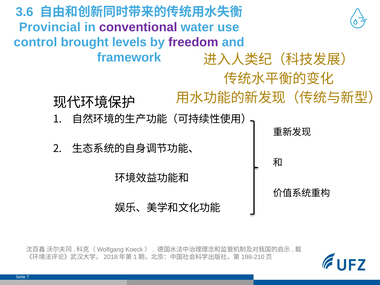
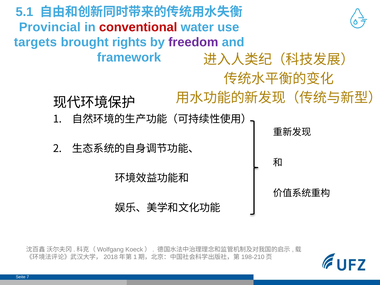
3.6: 3.6 -> 5.1
conventional colour: purple -> red
control: control -> targets
levels: levels -> rights
